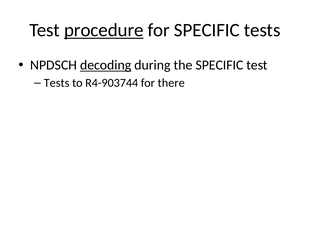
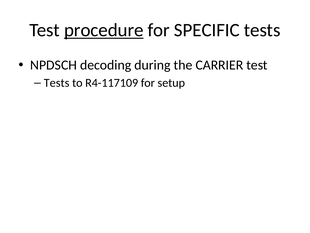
decoding underline: present -> none
the SPECIFIC: SPECIFIC -> CARRIER
R4-903744: R4-903744 -> R4-117109
there: there -> setup
